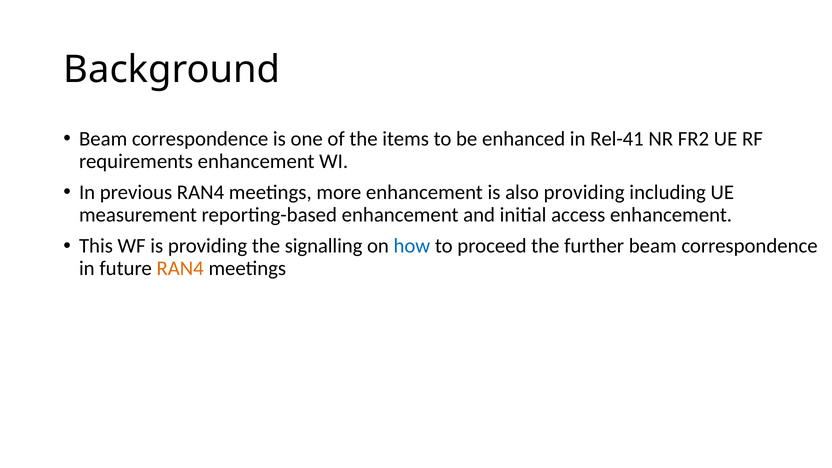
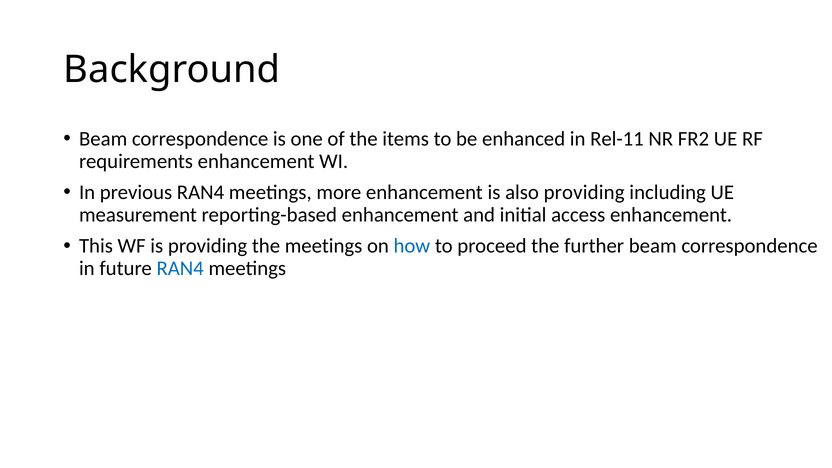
Rel-41: Rel-41 -> Rel-11
the signalling: signalling -> meetings
RAN4 at (180, 268) colour: orange -> blue
